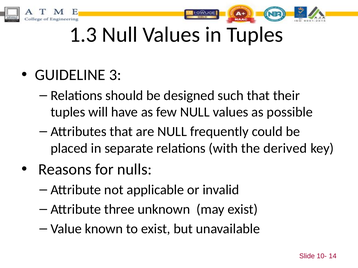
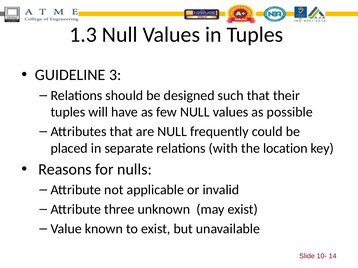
derived: derived -> location
